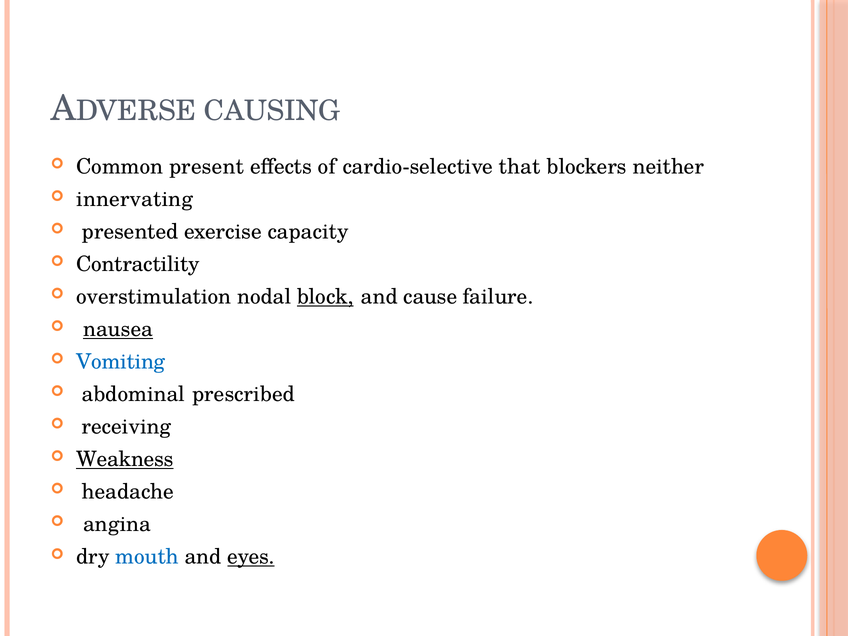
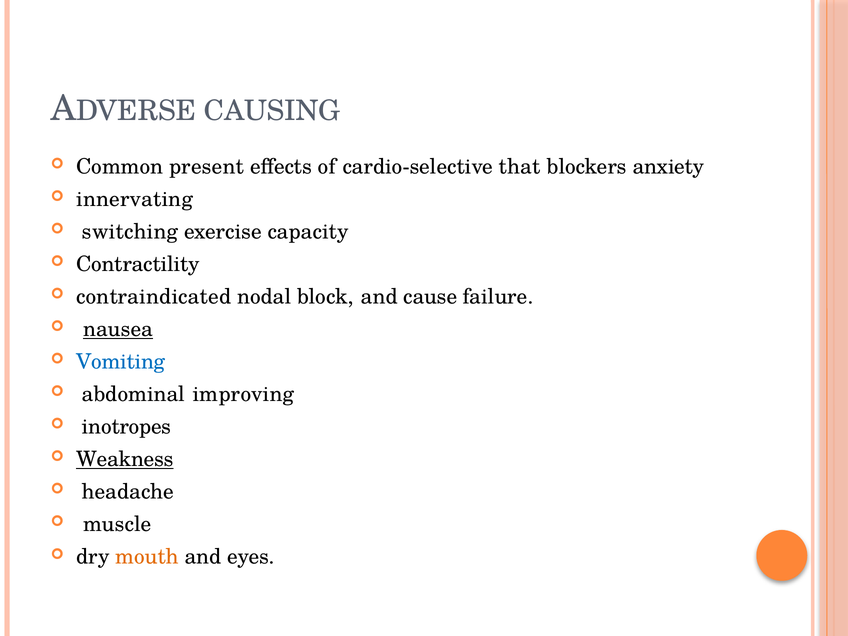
neither: neither -> anxiety
presented: presented -> switching
overstimulation: overstimulation -> contraindicated
block underline: present -> none
prescribed: prescribed -> improving
receiving: receiving -> inotropes
angina: angina -> muscle
mouth colour: blue -> orange
eyes underline: present -> none
